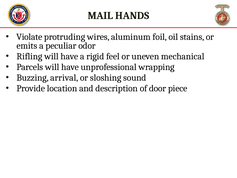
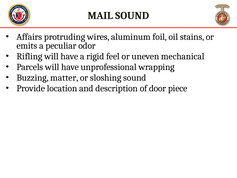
MAIL HANDS: HANDS -> SOUND
Violate: Violate -> Affairs
arrival: arrival -> matter
